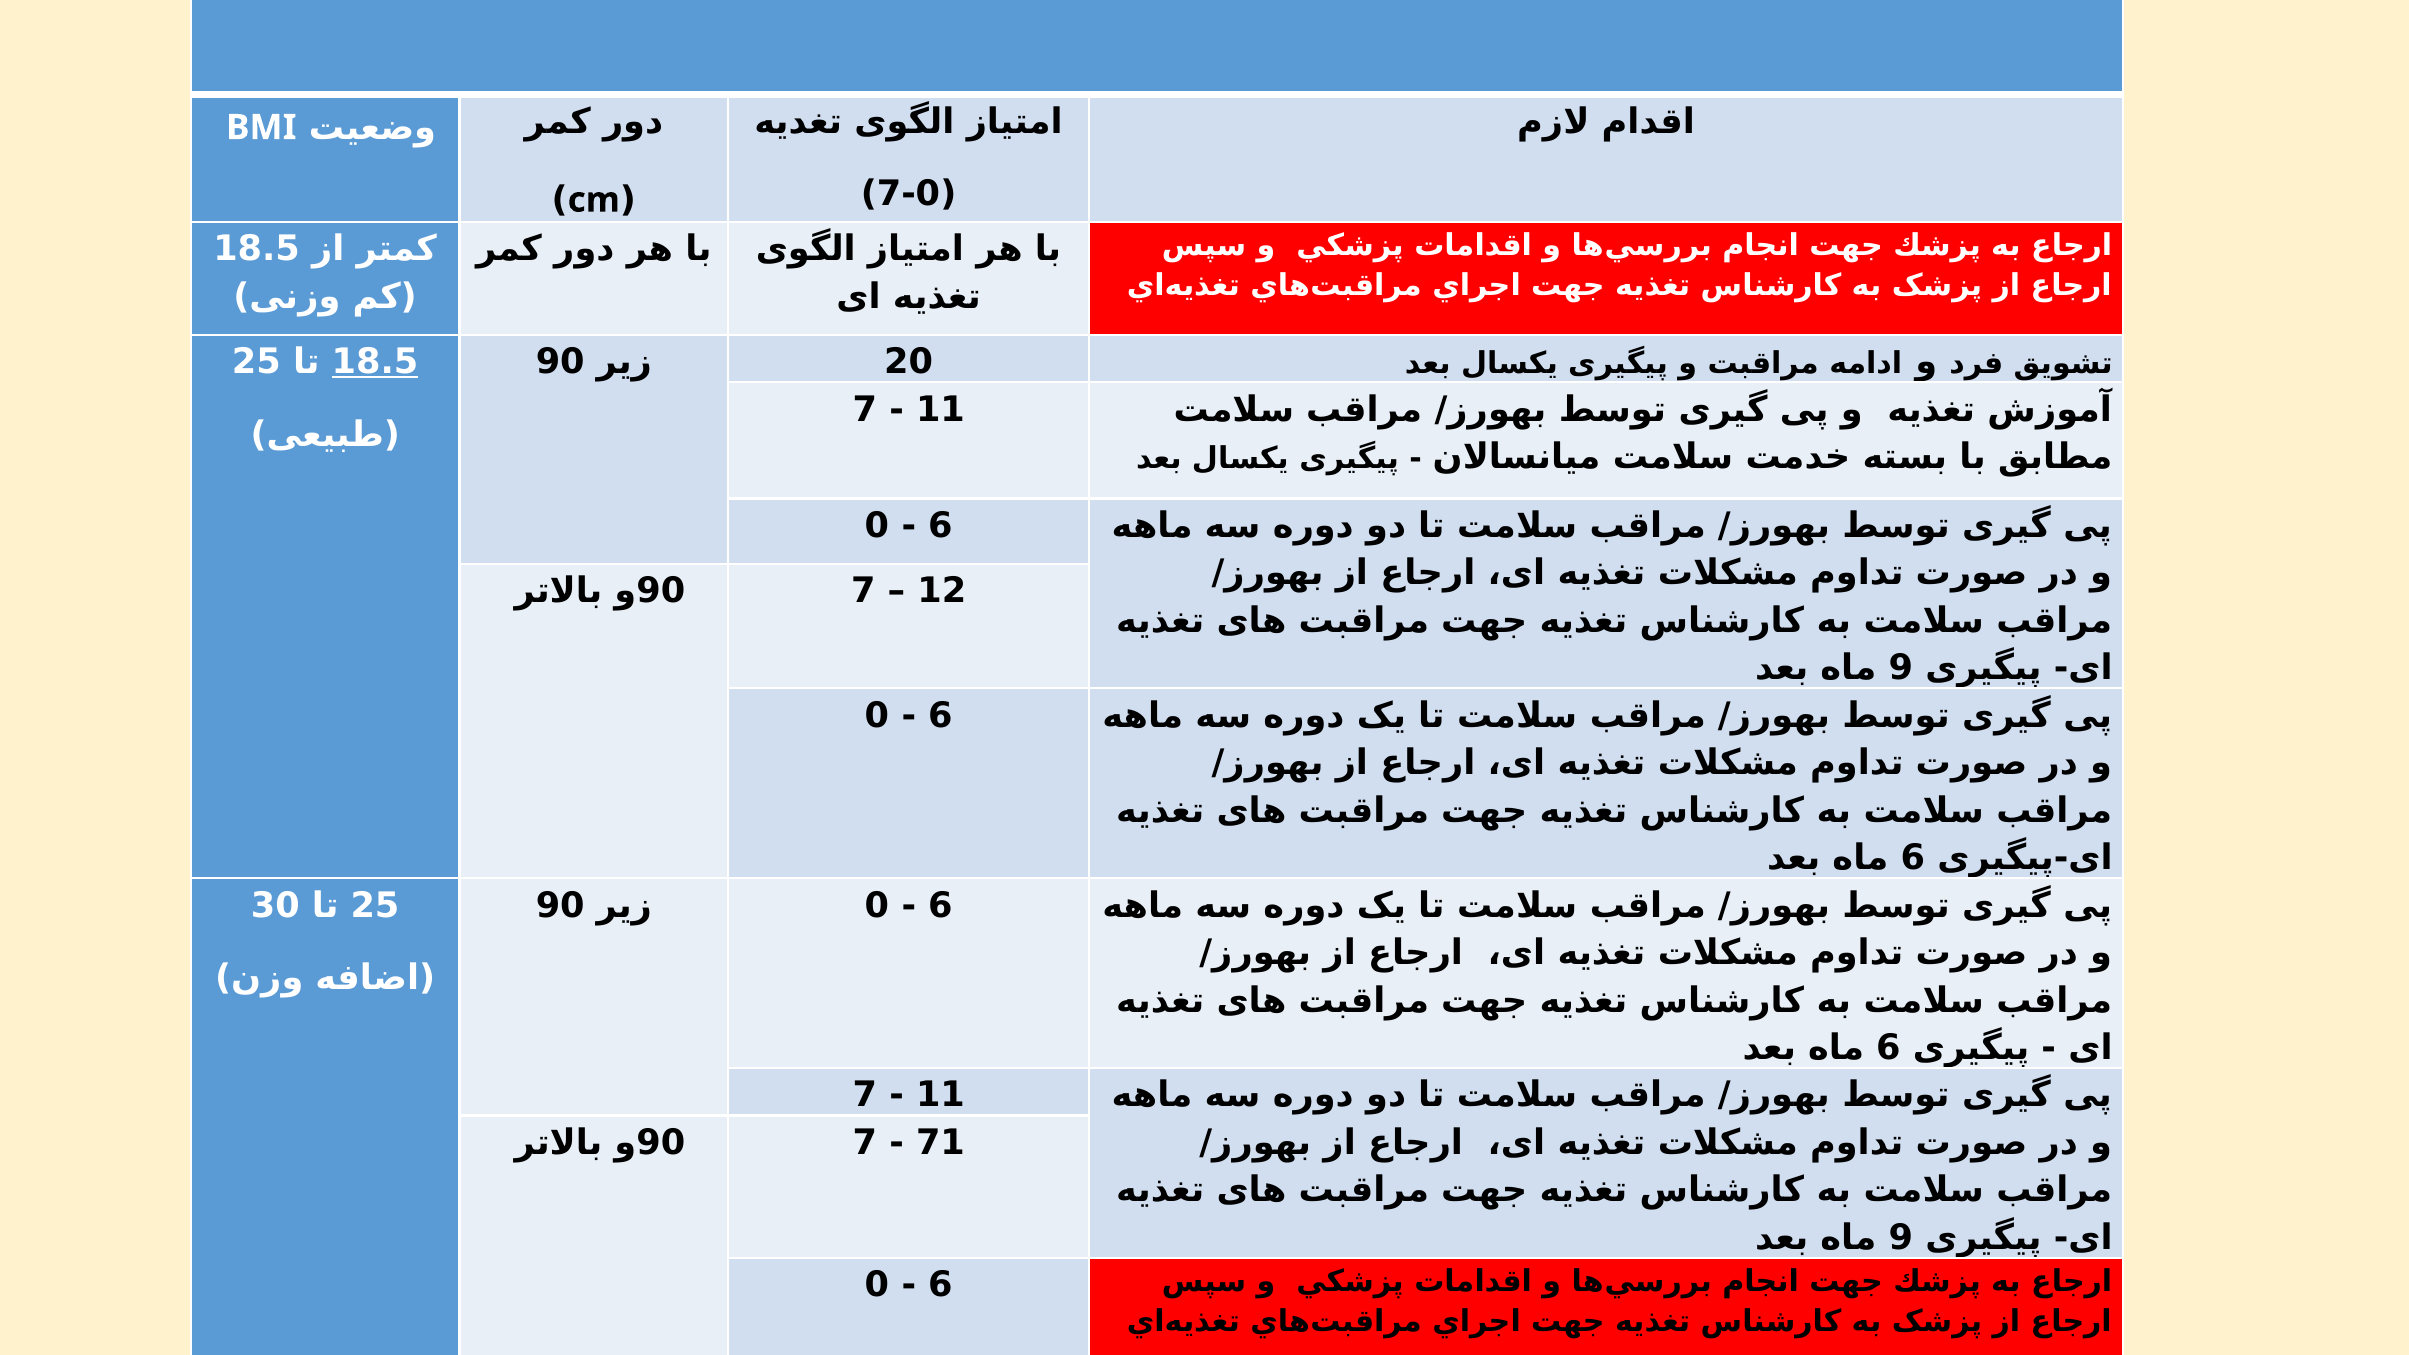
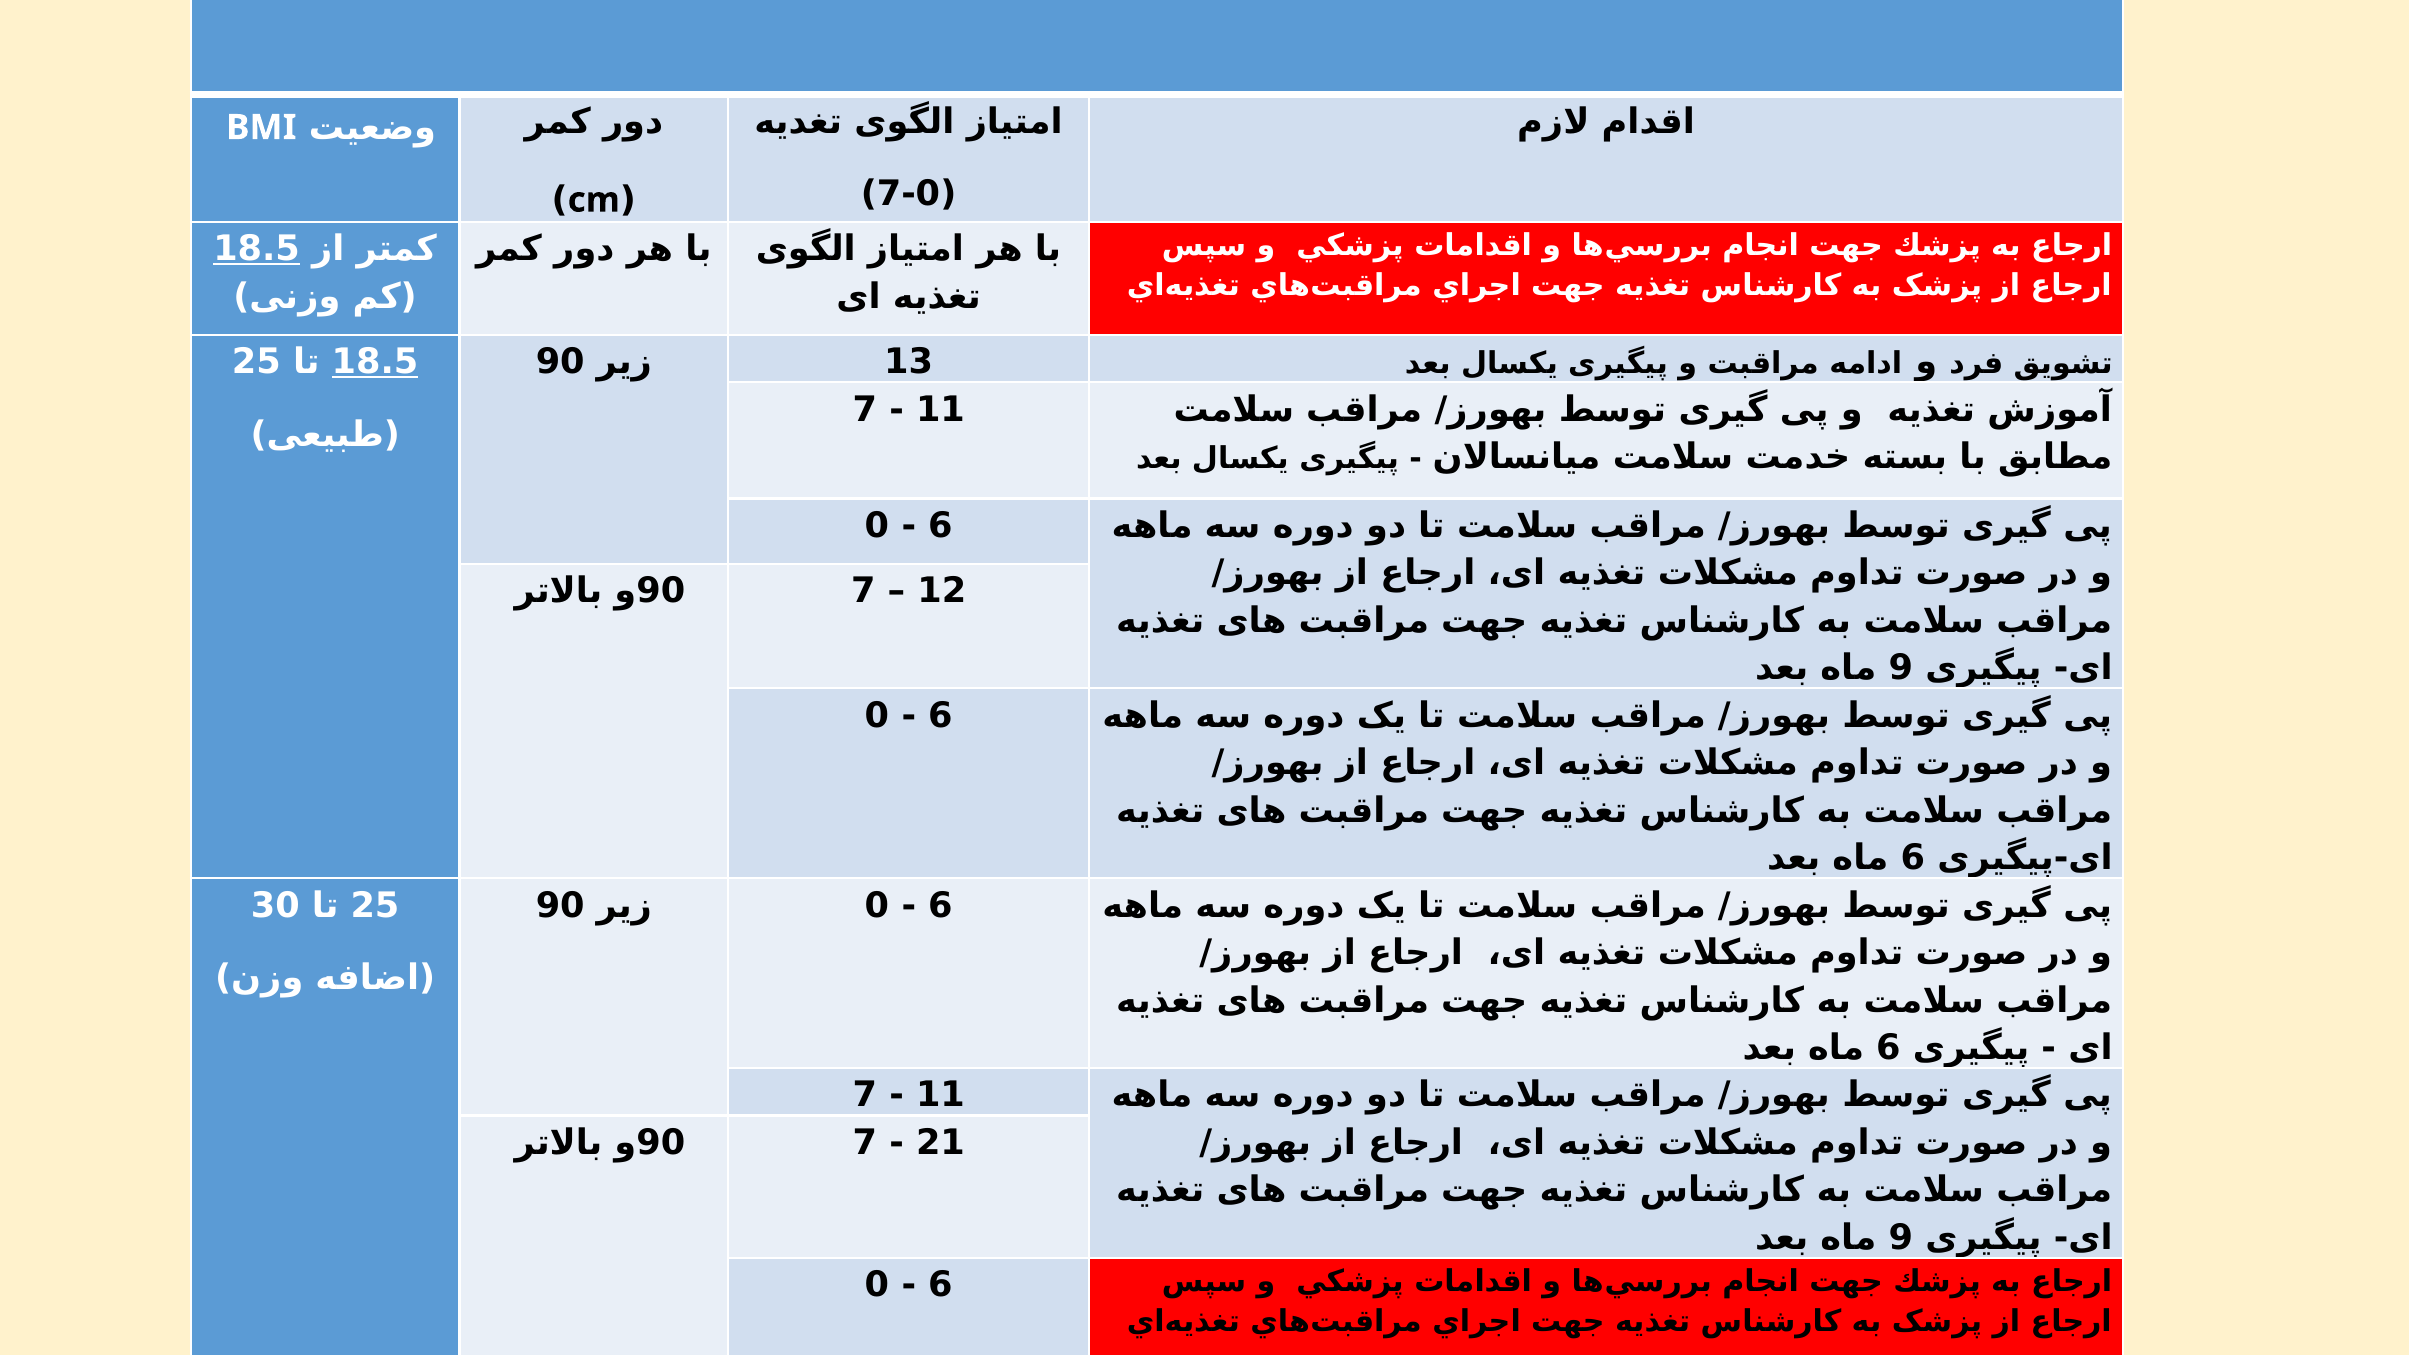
18.5 at (257, 249) underline: none -> present
20: 20 -> 13
71: 71 -> 21
